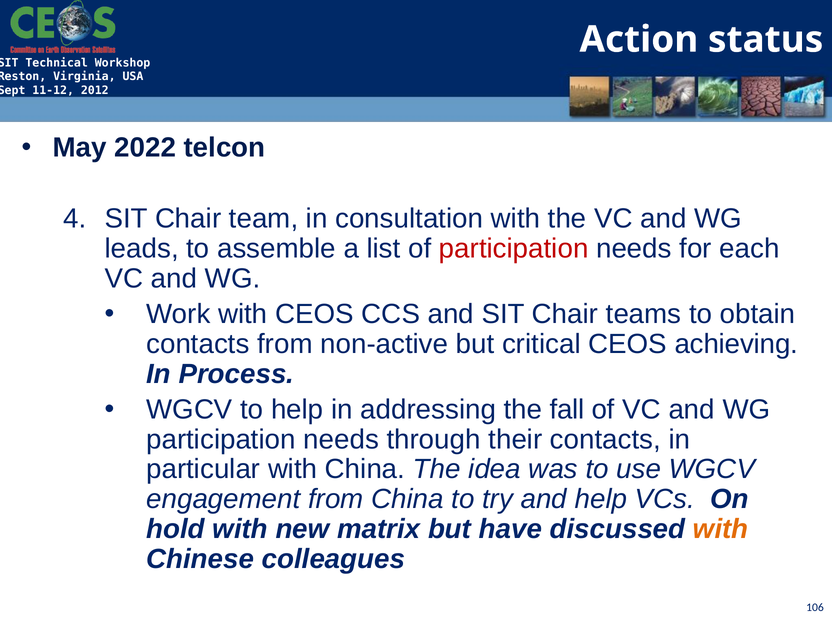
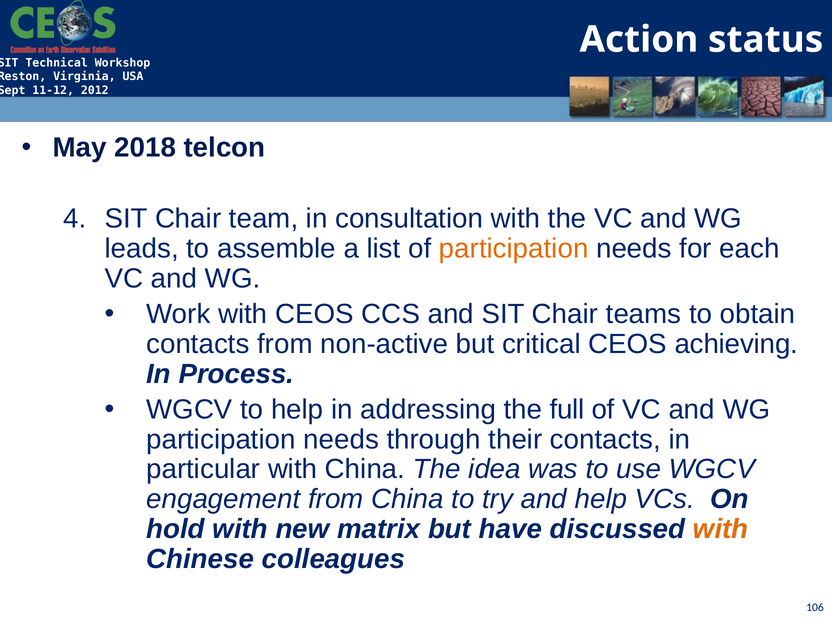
2022: 2022 -> 2018
participation at (514, 249) colour: red -> orange
fall: fall -> full
